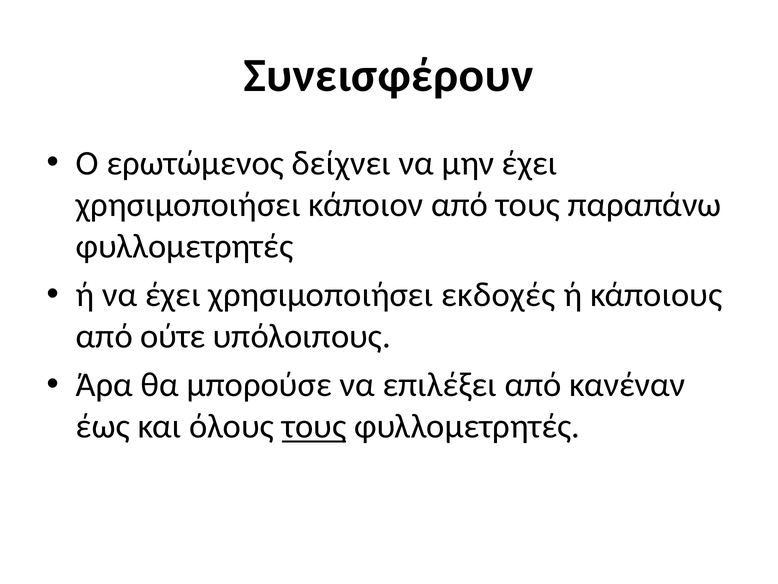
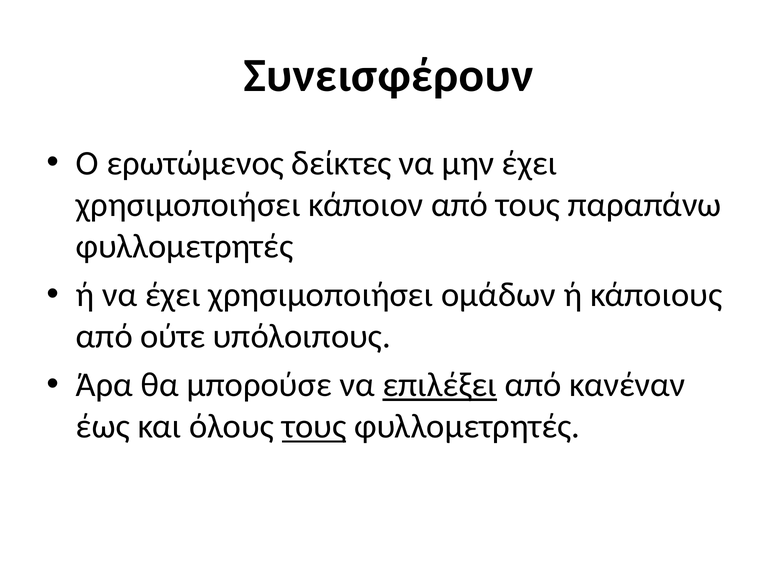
δείχνει: δείχνει -> δείκτες
εκδοχές: εκδοχές -> ομάδων
επιλέξει underline: none -> present
